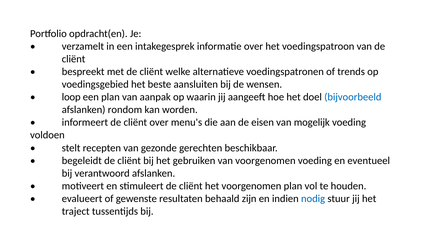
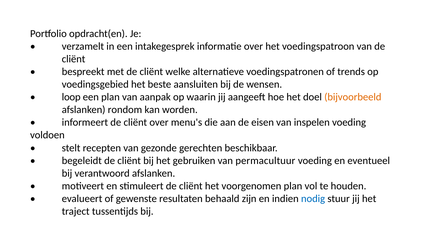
bijvoorbeeld colour: blue -> orange
mogelijk: mogelijk -> inspelen
van voorgenomen: voorgenomen -> permacultuur
